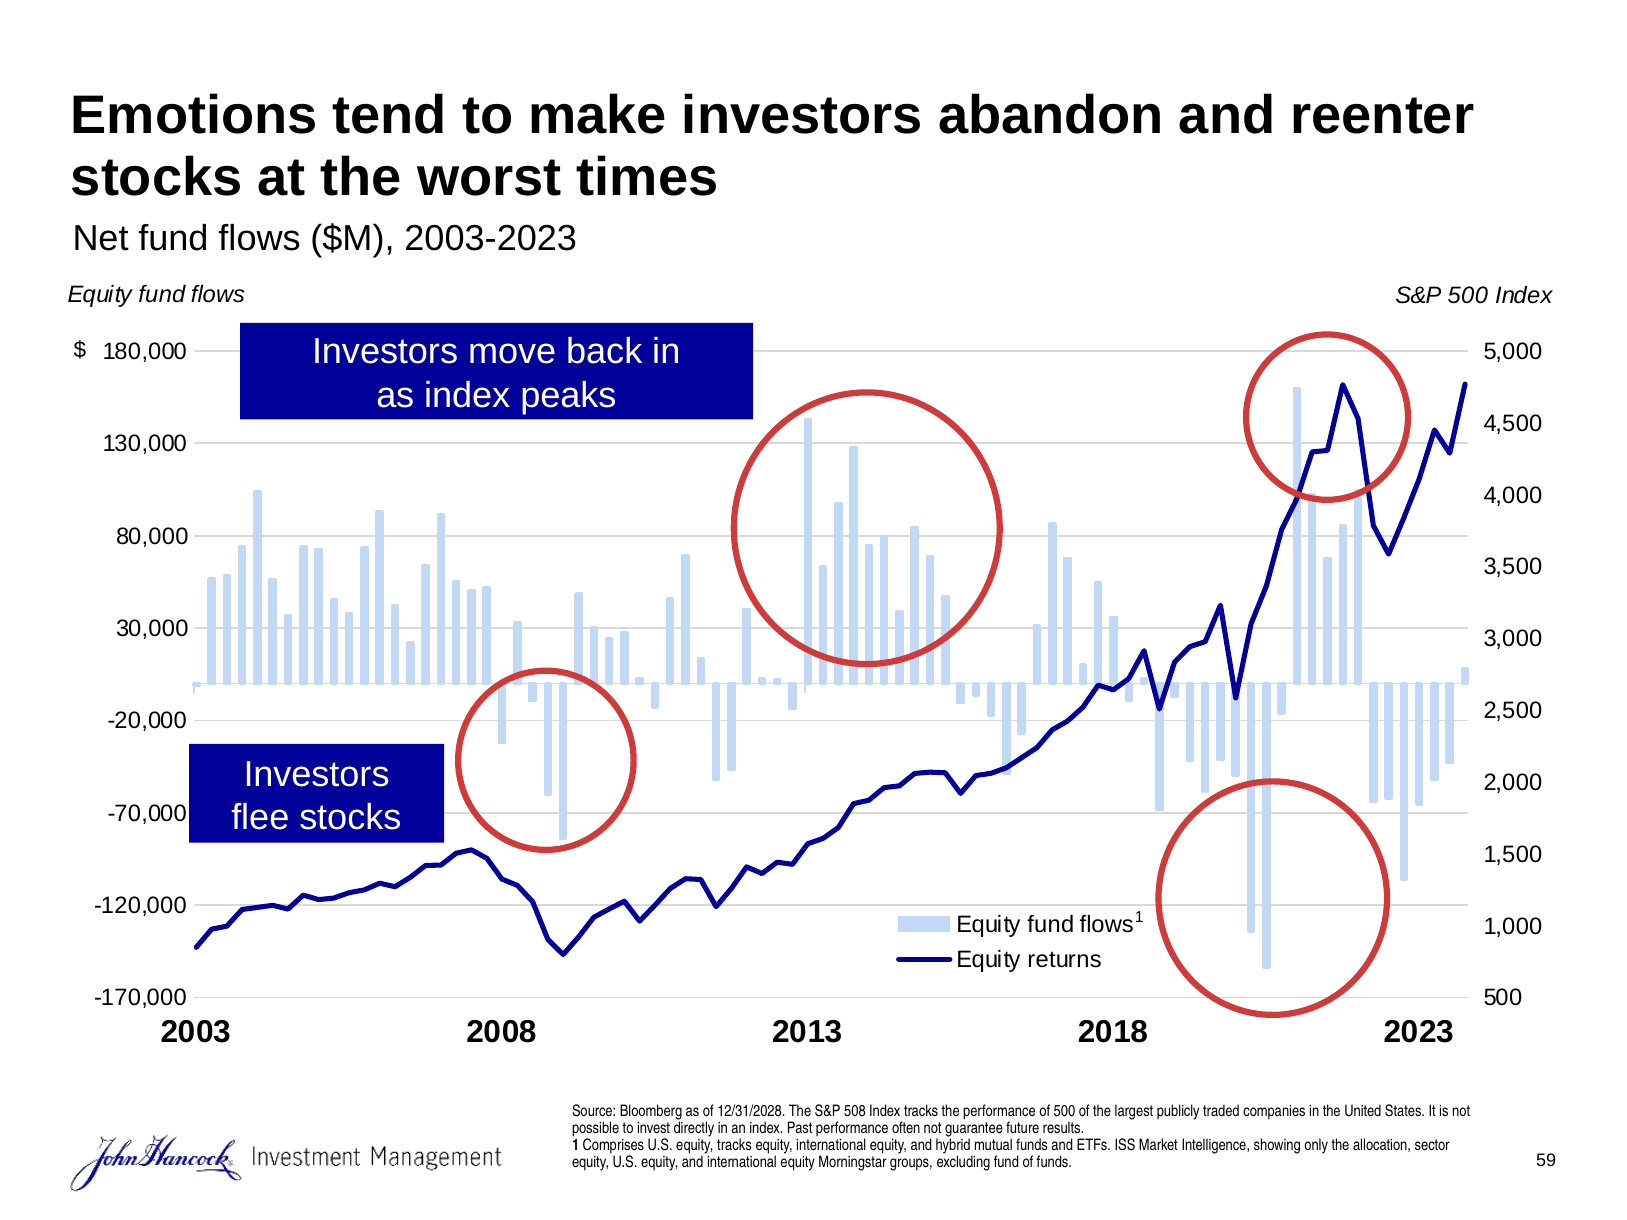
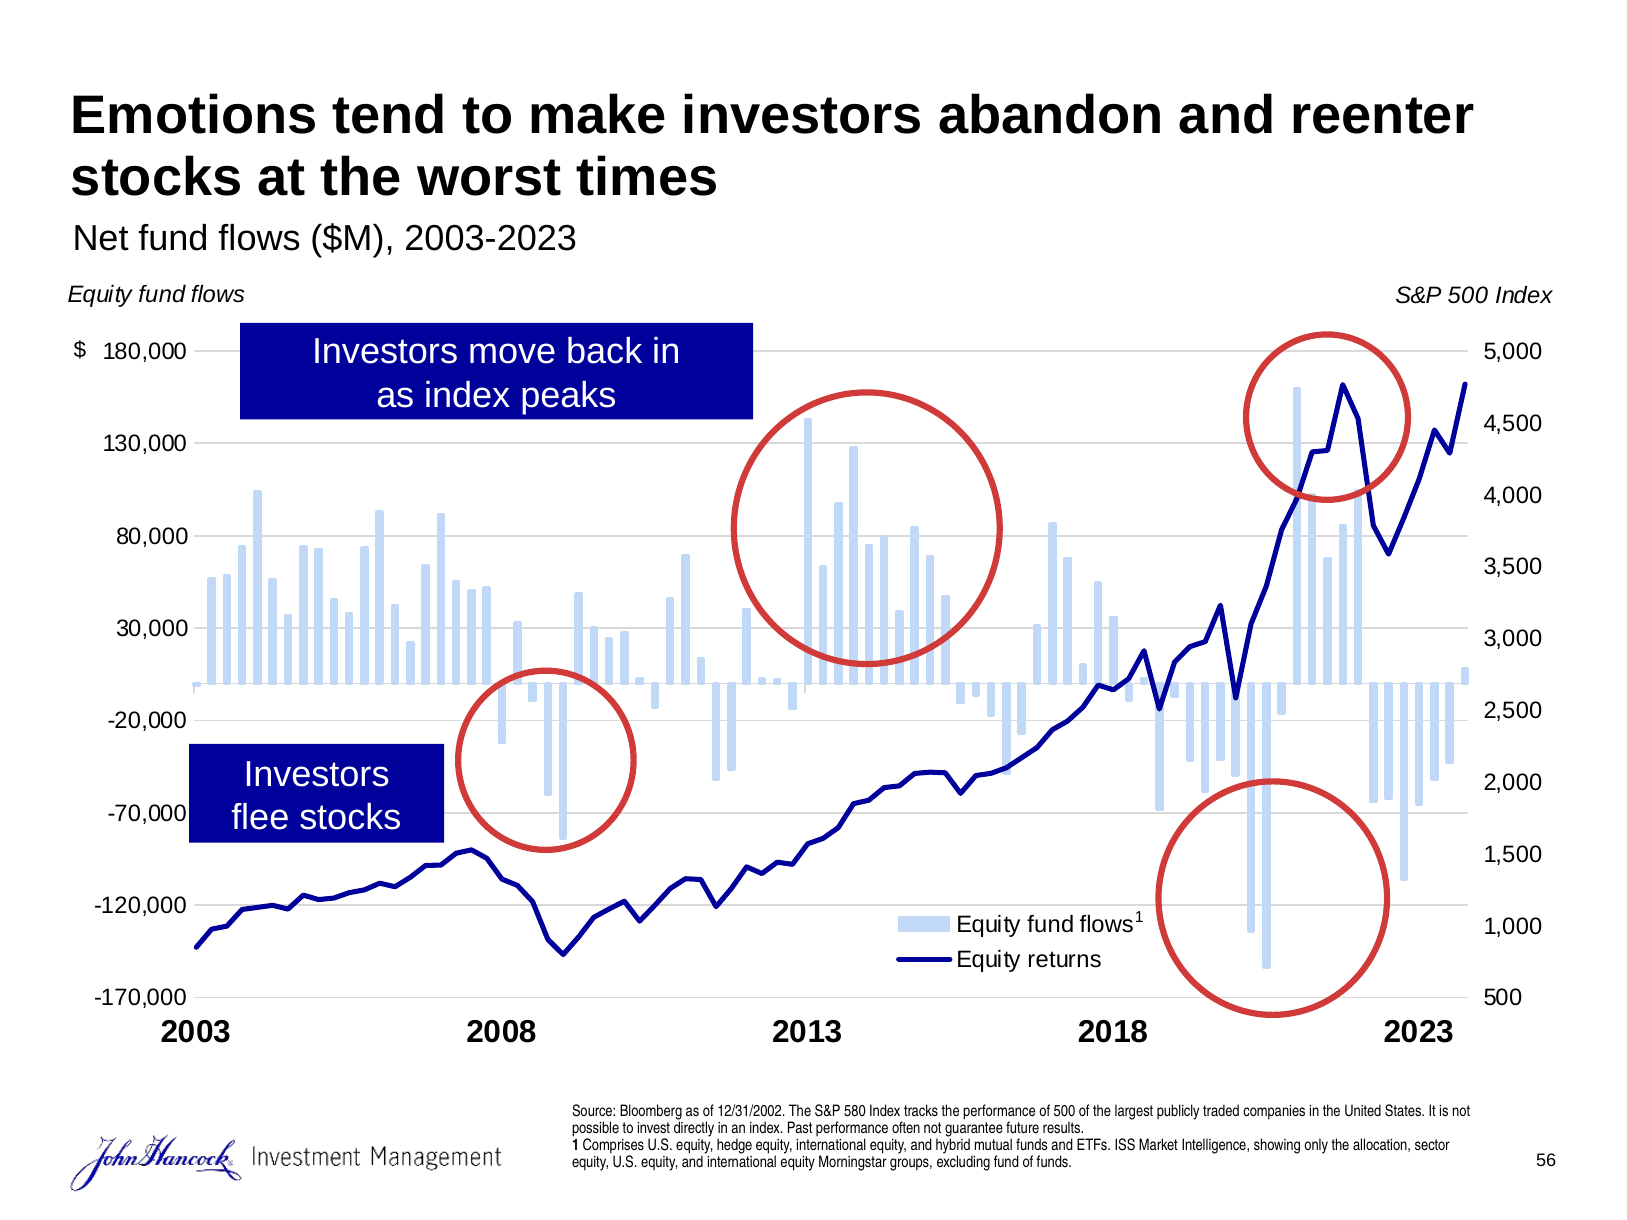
12/31/2028: 12/31/2028 -> 12/31/2002
508: 508 -> 580
equity tracks: tracks -> hedge
59: 59 -> 56
